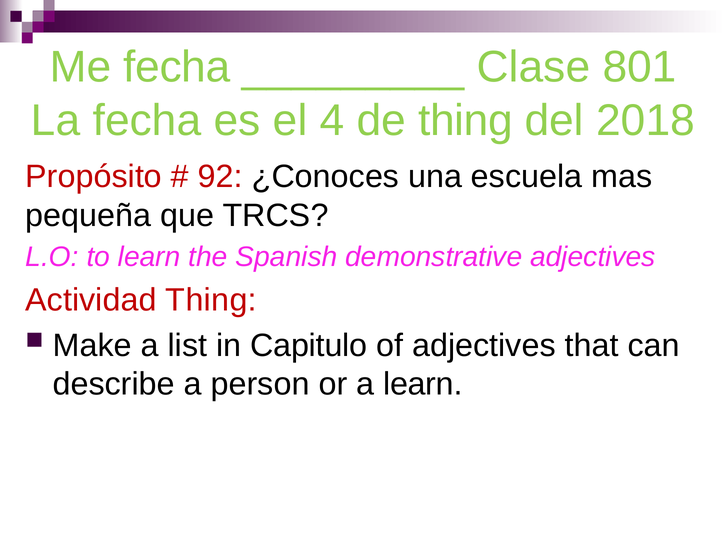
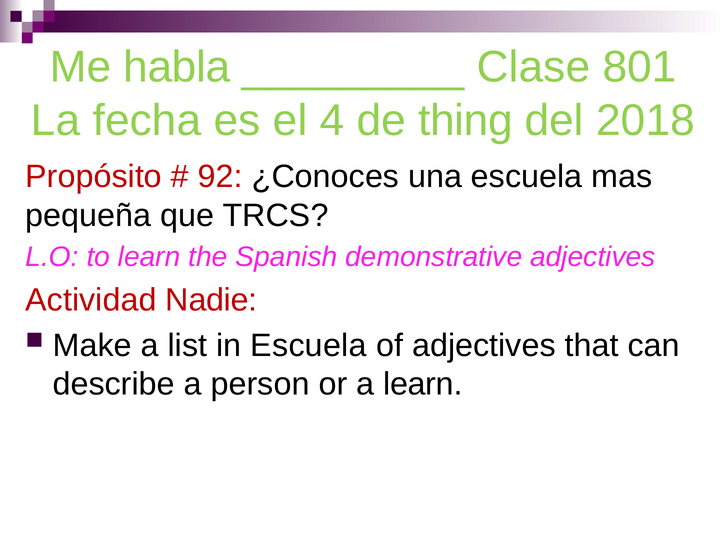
Me fecha: fecha -> habla
Actividad Thing: Thing -> Nadie
in Capitulo: Capitulo -> Escuela
